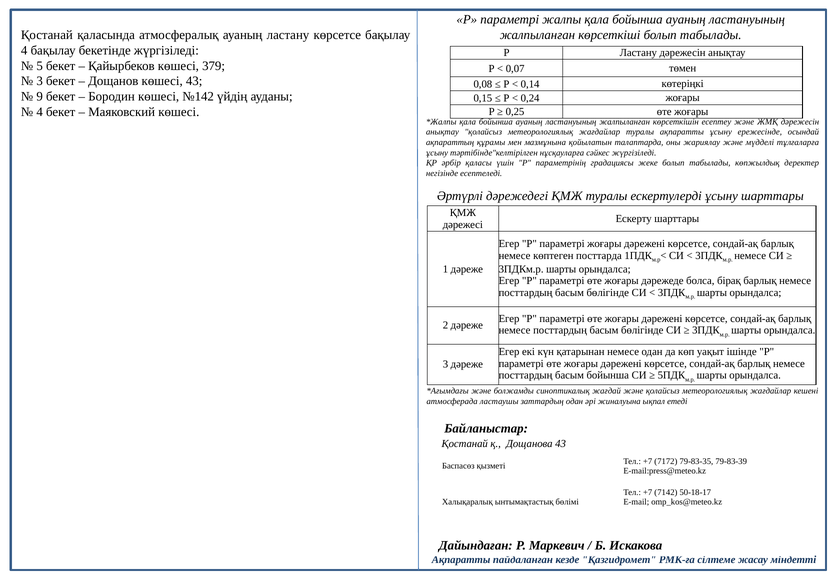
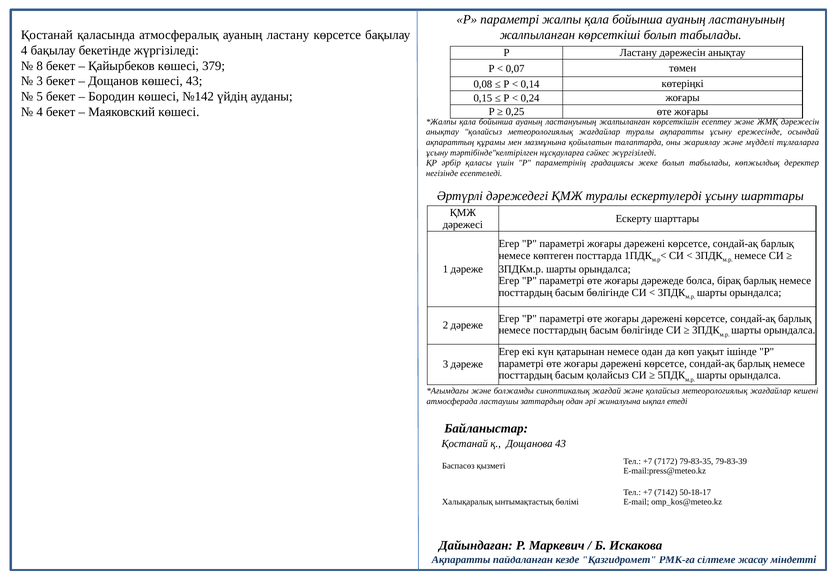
5: 5 -> 8
9: 9 -> 5
басым бойынша: бойынша -> қолайсыз
